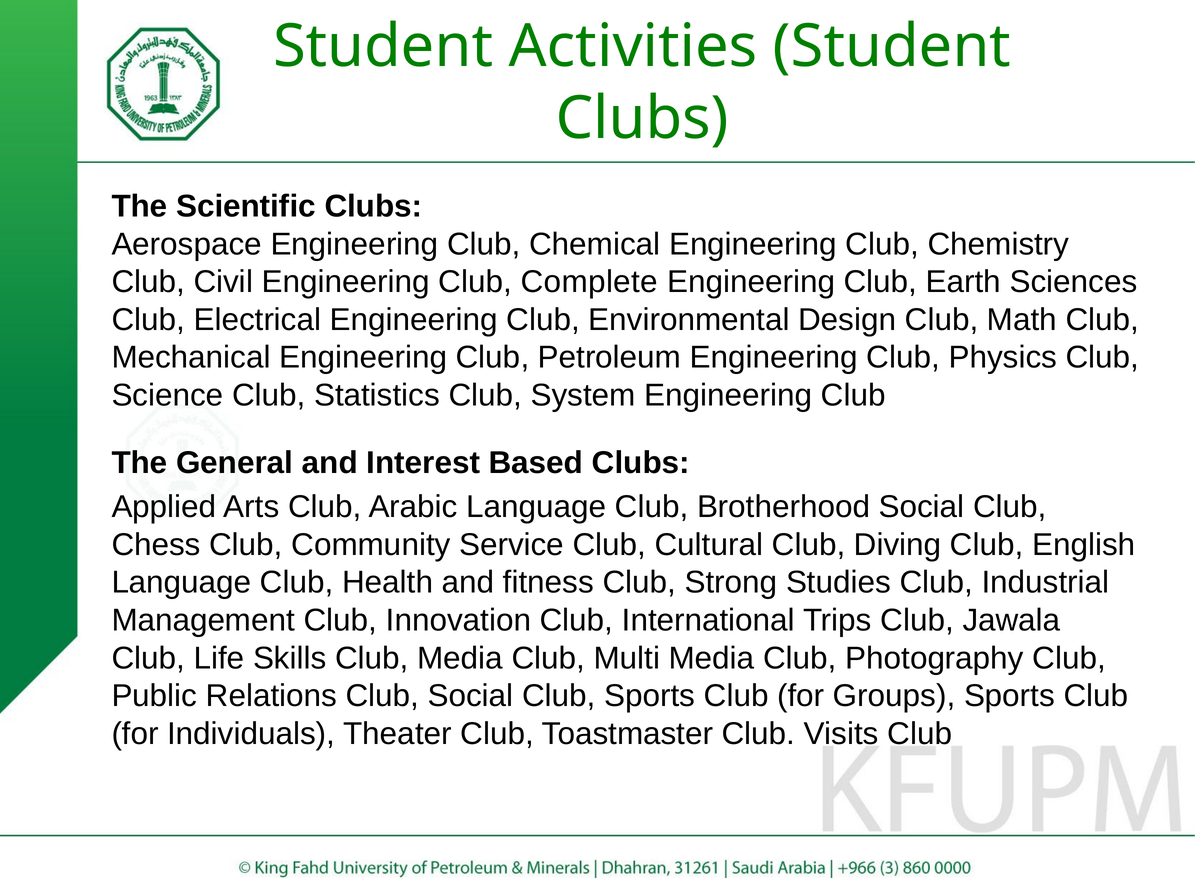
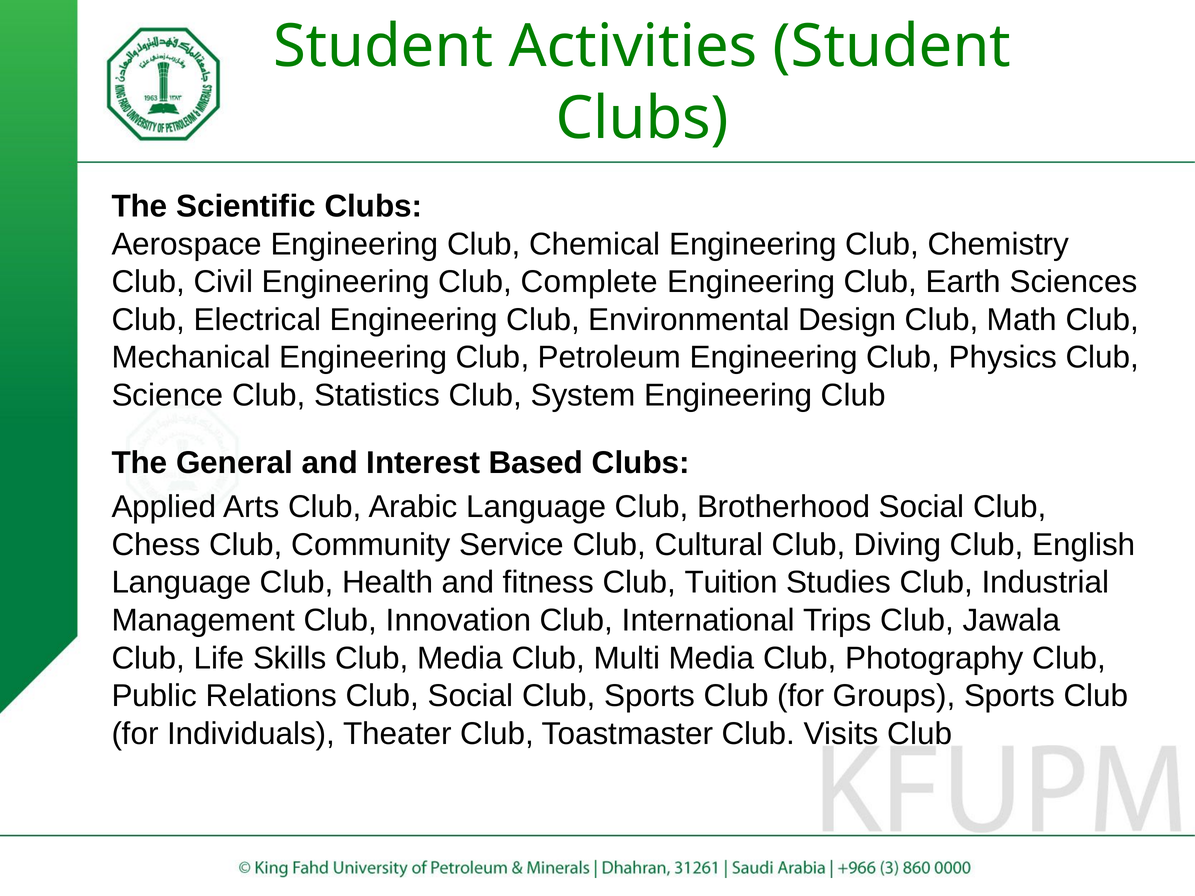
Strong: Strong -> Tuition
